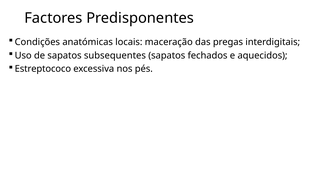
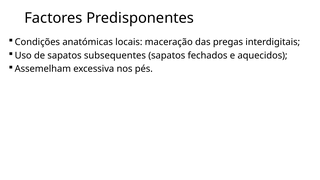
Estreptococo: Estreptococo -> Assemelham
